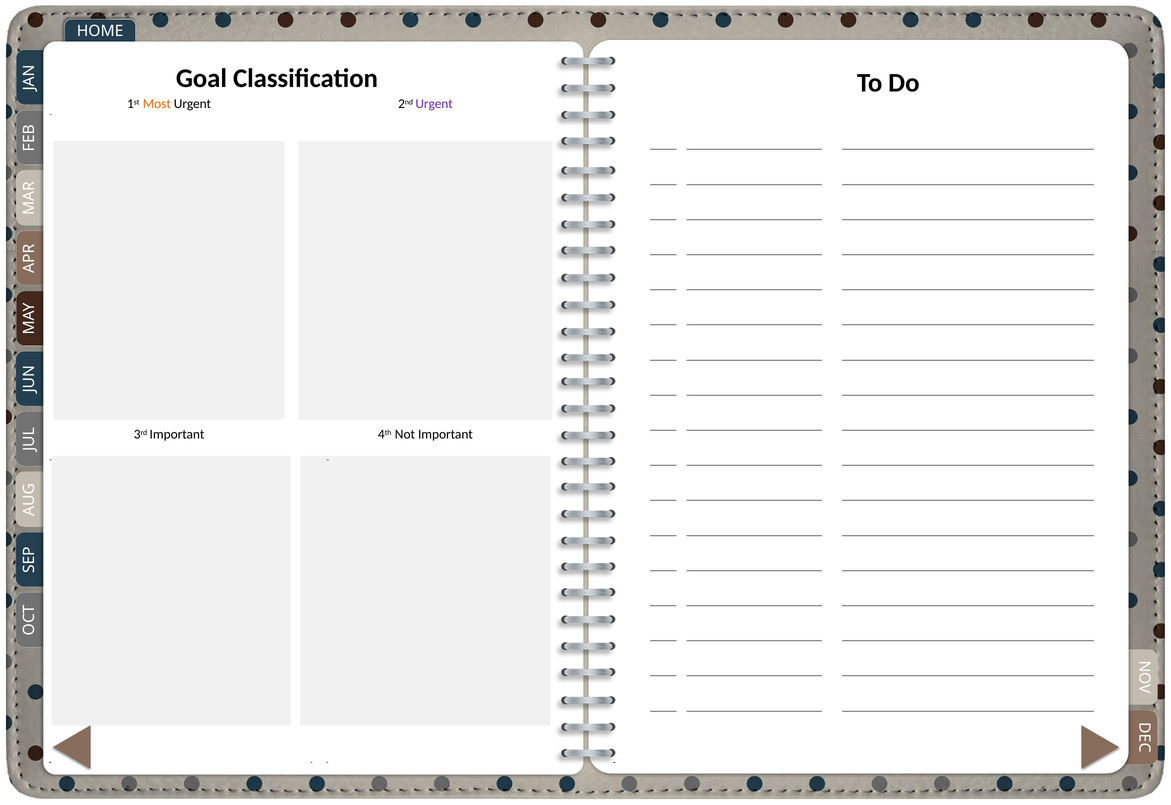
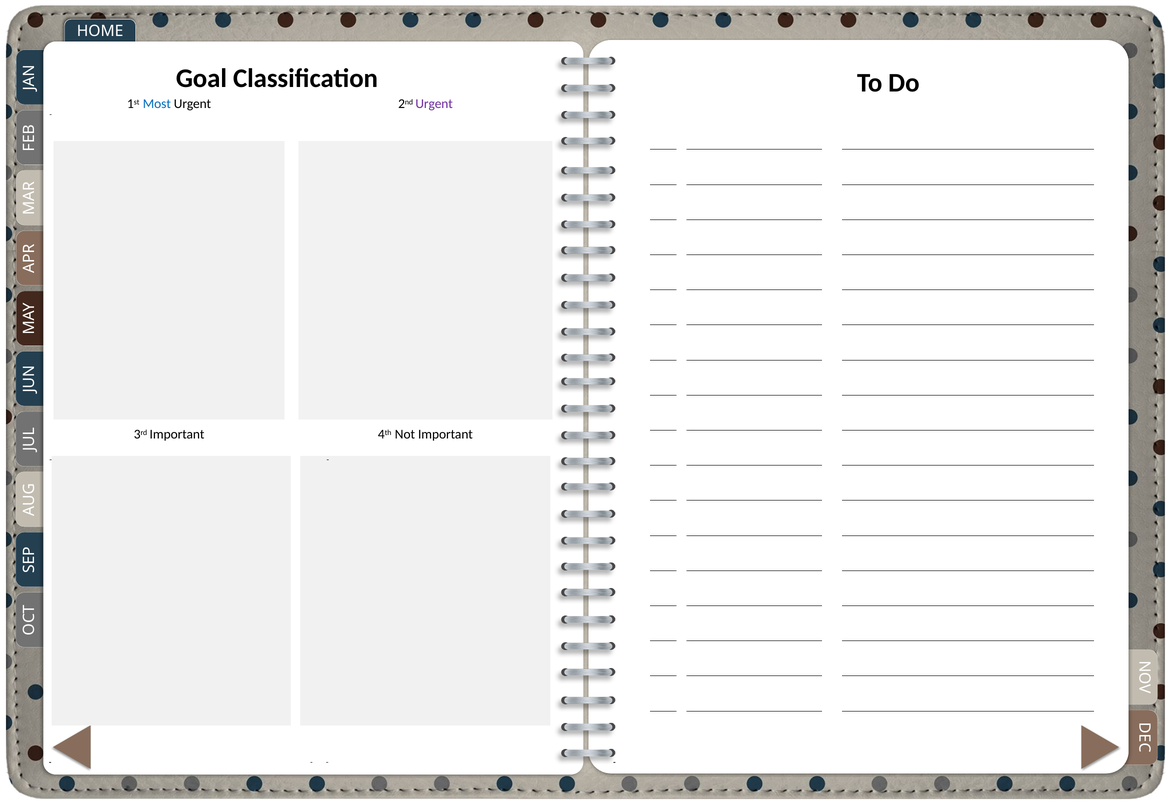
Most colour: orange -> blue
